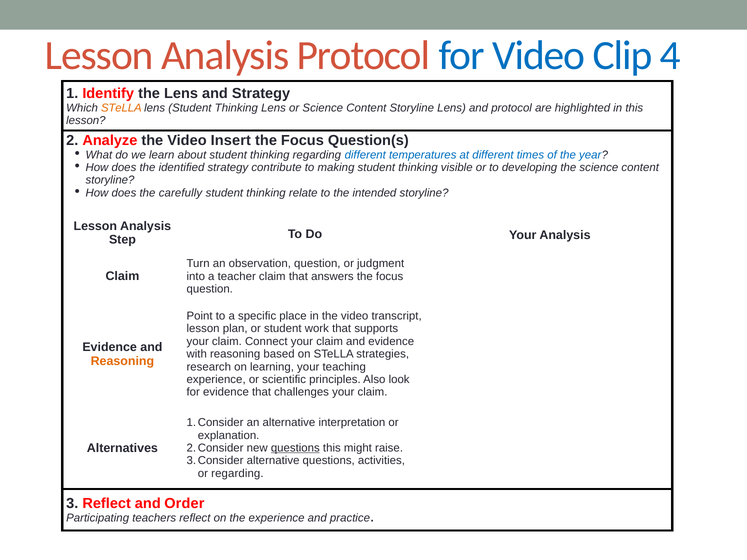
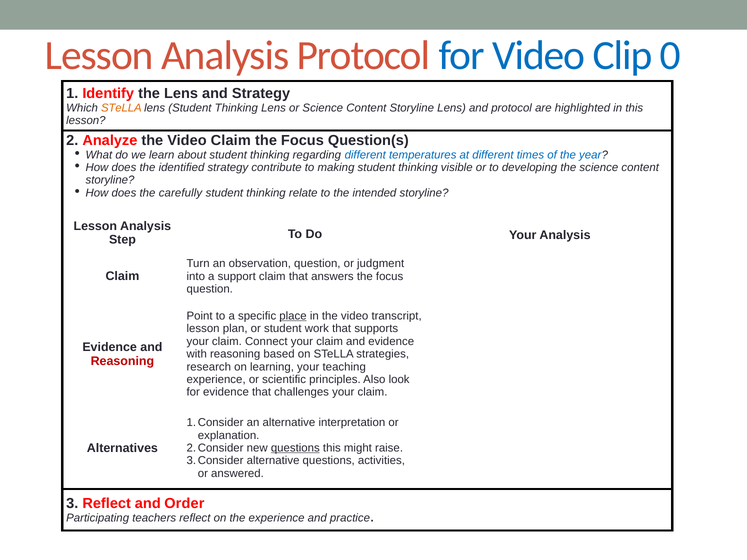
4: 4 -> 0
Video Insert: Insert -> Claim
teacher: teacher -> support
place underline: none -> present
Reasoning at (122, 361) colour: orange -> red
or regarding: regarding -> answered
